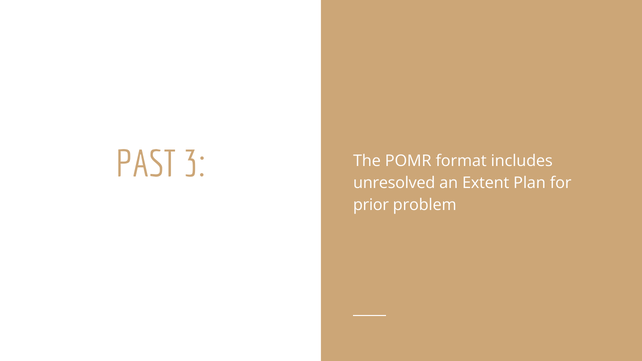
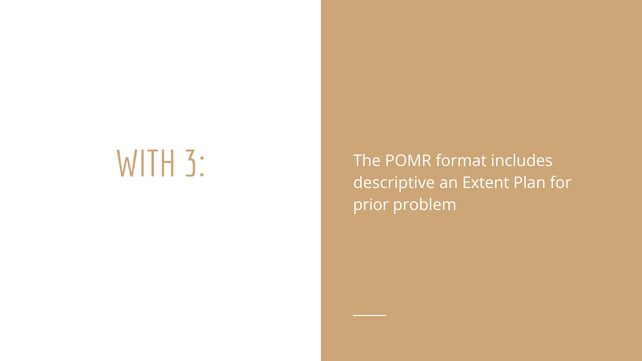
PAST: PAST -> WITH
unresolved: unresolved -> descriptive
